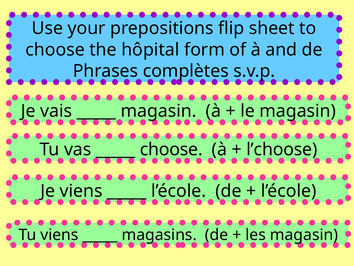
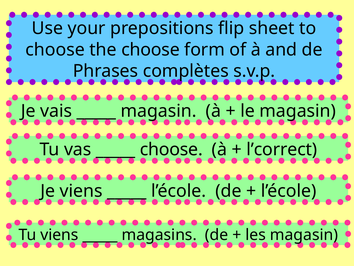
the hôpital: hôpital -> choose
l’choose: l’choose -> l’correct
